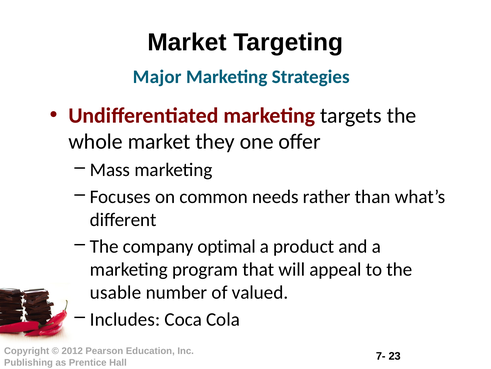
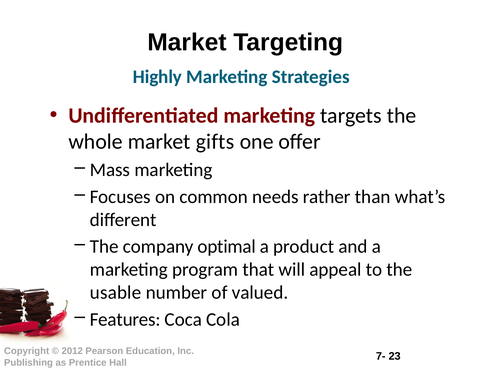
Major: Major -> Highly
they: they -> gifts
Includes: Includes -> Features
